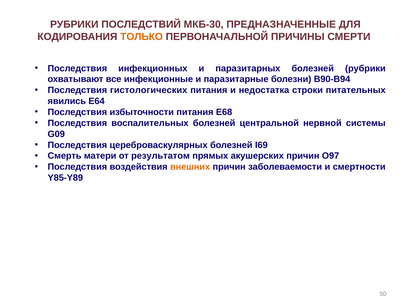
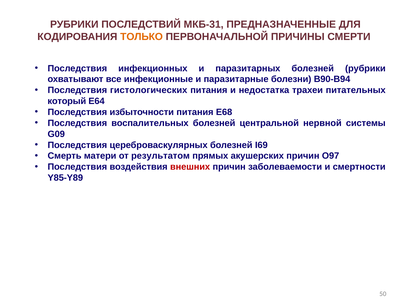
МКБ-30: МКБ-30 -> МКБ-31
строки: строки -> трахеи
явились: явились -> который
внешних colour: orange -> red
